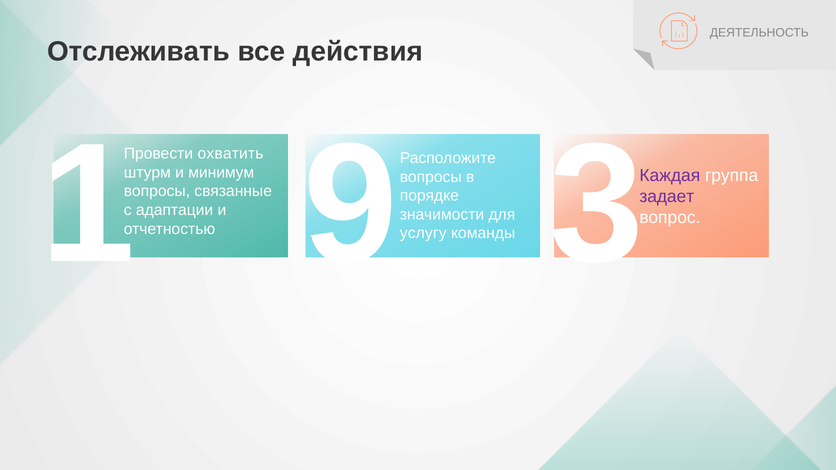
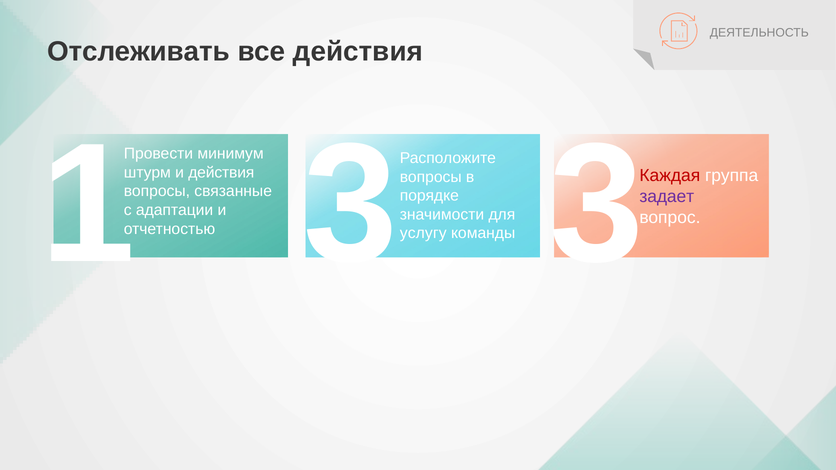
охватить: охватить -> минимум
и минимум: минимум -> действия
Каждая colour: purple -> red
отчетностью 9: 9 -> 3
